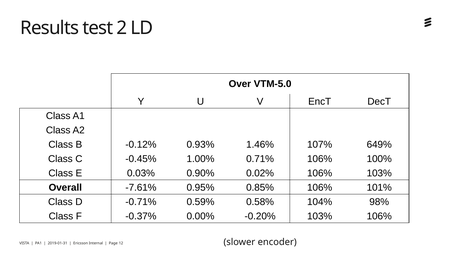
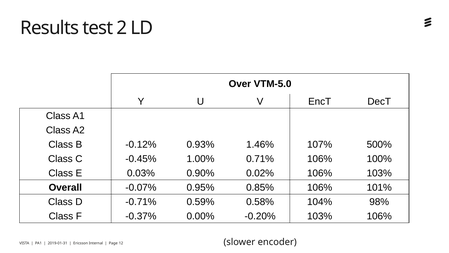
649%: 649% -> 500%
-7.61%: -7.61% -> -0.07%
